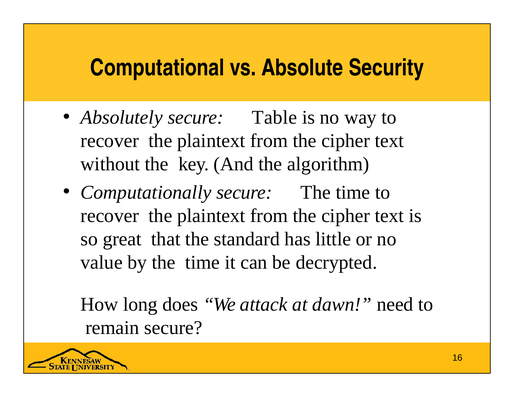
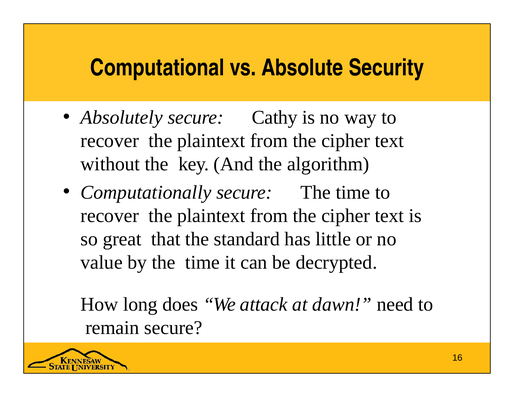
Table: Table -> Cathy
